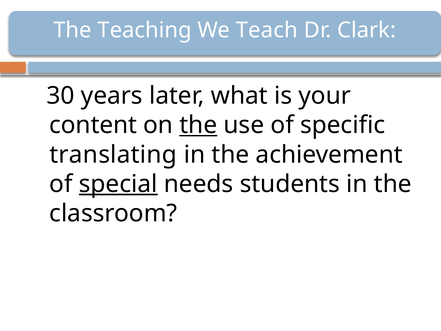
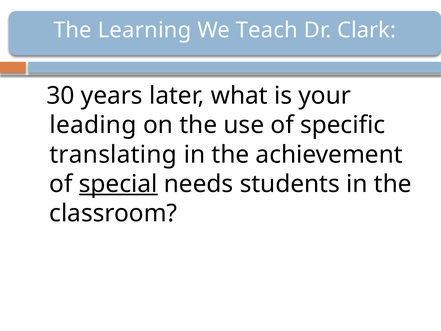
Teaching: Teaching -> Learning
content: content -> leading
the at (198, 125) underline: present -> none
